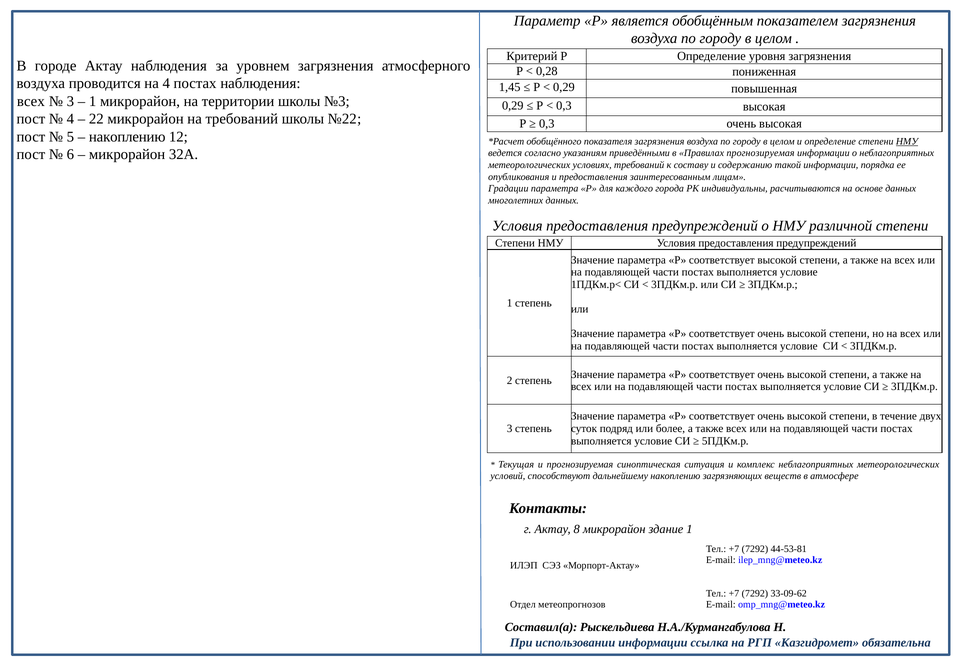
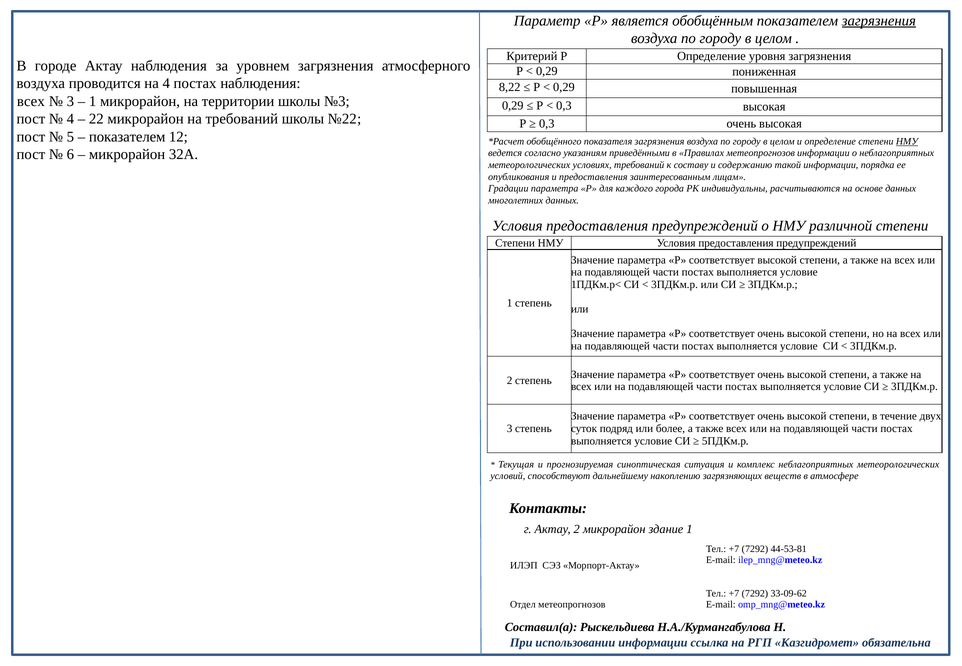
загрязнения at (879, 21) underline: none -> present
0,28 at (547, 71): 0,28 -> 0,29
1,45: 1,45 -> 8,22
накоплению at (127, 137): накоплению -> показателем
Правилах прогнозируемая: прогнозируемая -> метеопрогнозов
Актау 8: 8 -> 2
